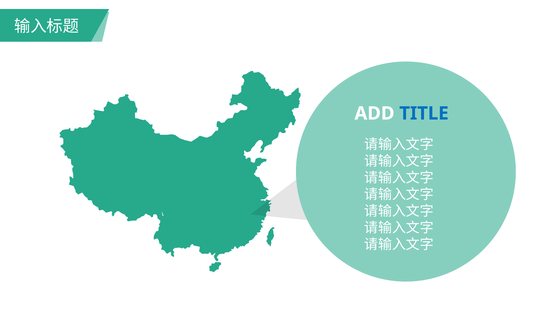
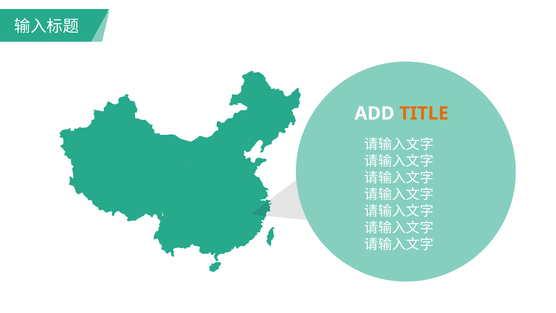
TITLE colour: blue -> orange
